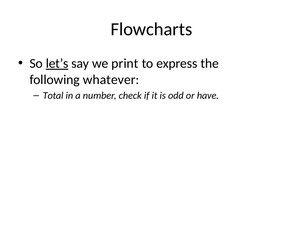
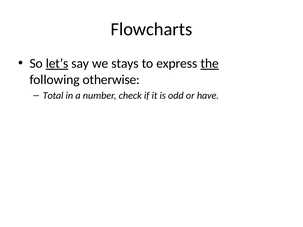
print: print -> stays
the underline: none -> present
whatever: whatever -> otherwise
